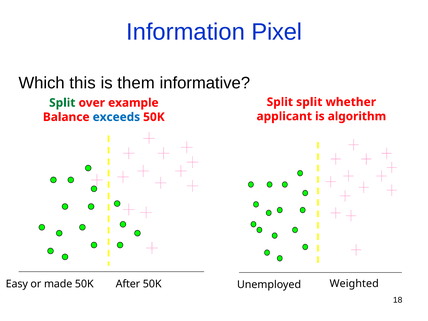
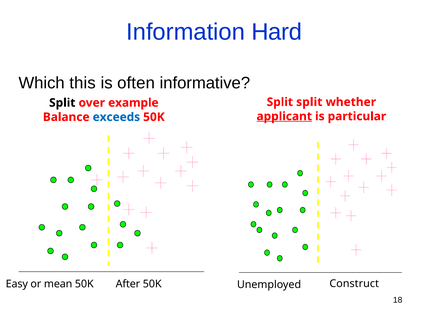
Pixel: Pixel -> Hard
them: them -> often
Split at (62, 103) colour: green -> black
applicant underline: none -> present
algorithm: algorithm -> particular
made: made -> mean
Weighted: Weighted -> Construct
